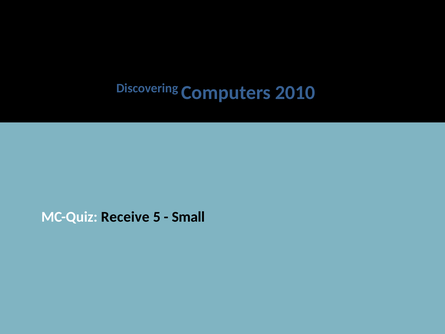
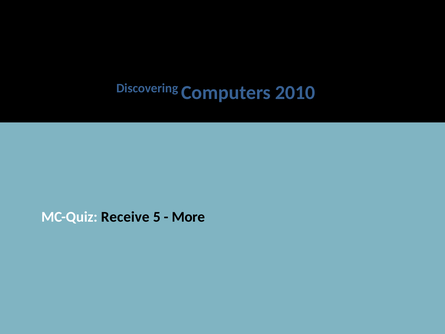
Small: Small -> More
